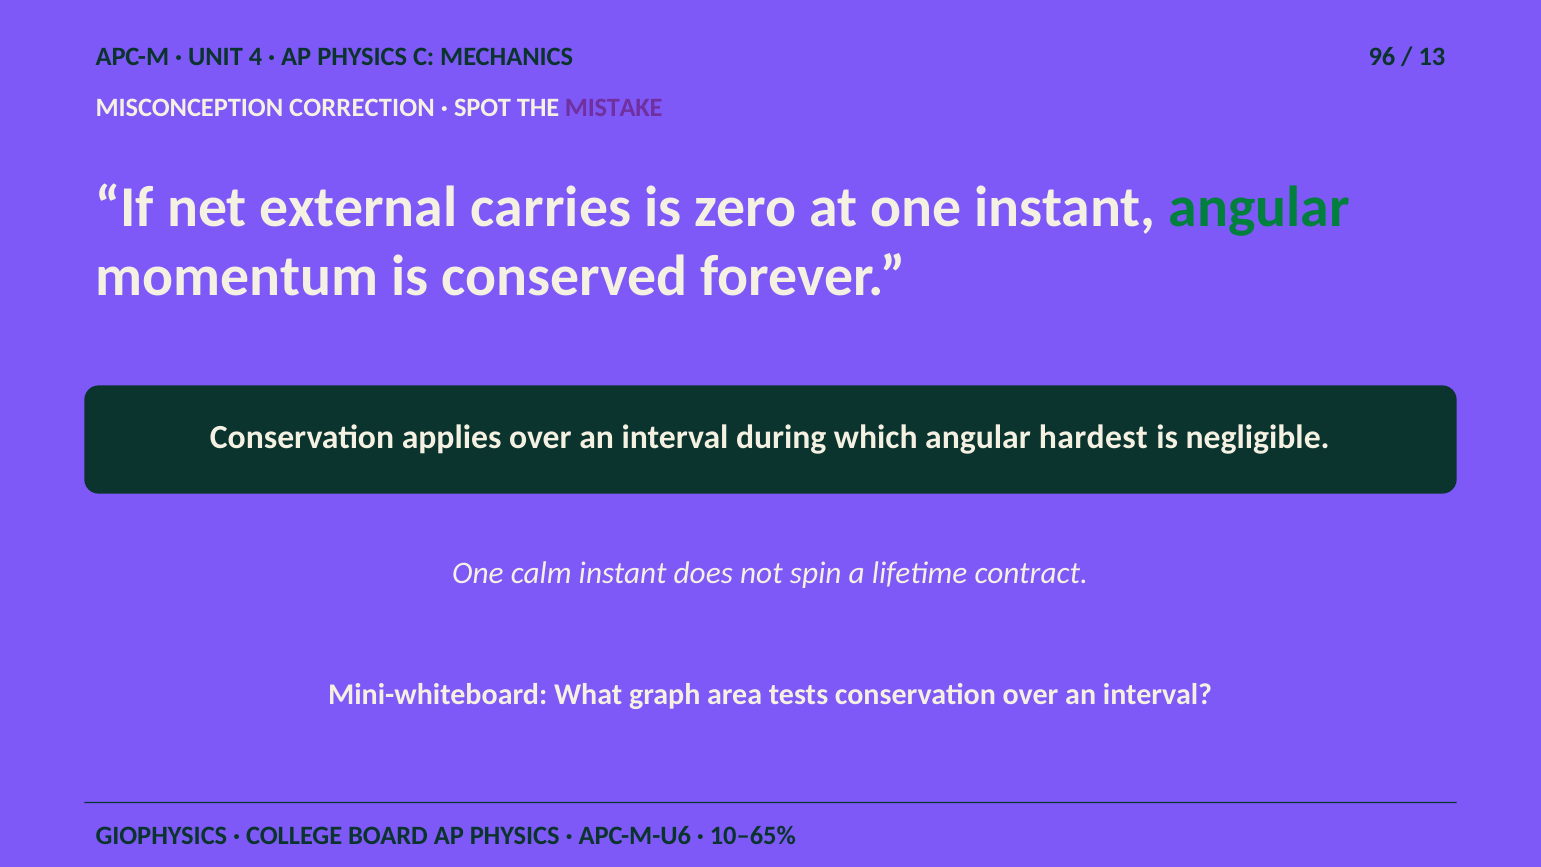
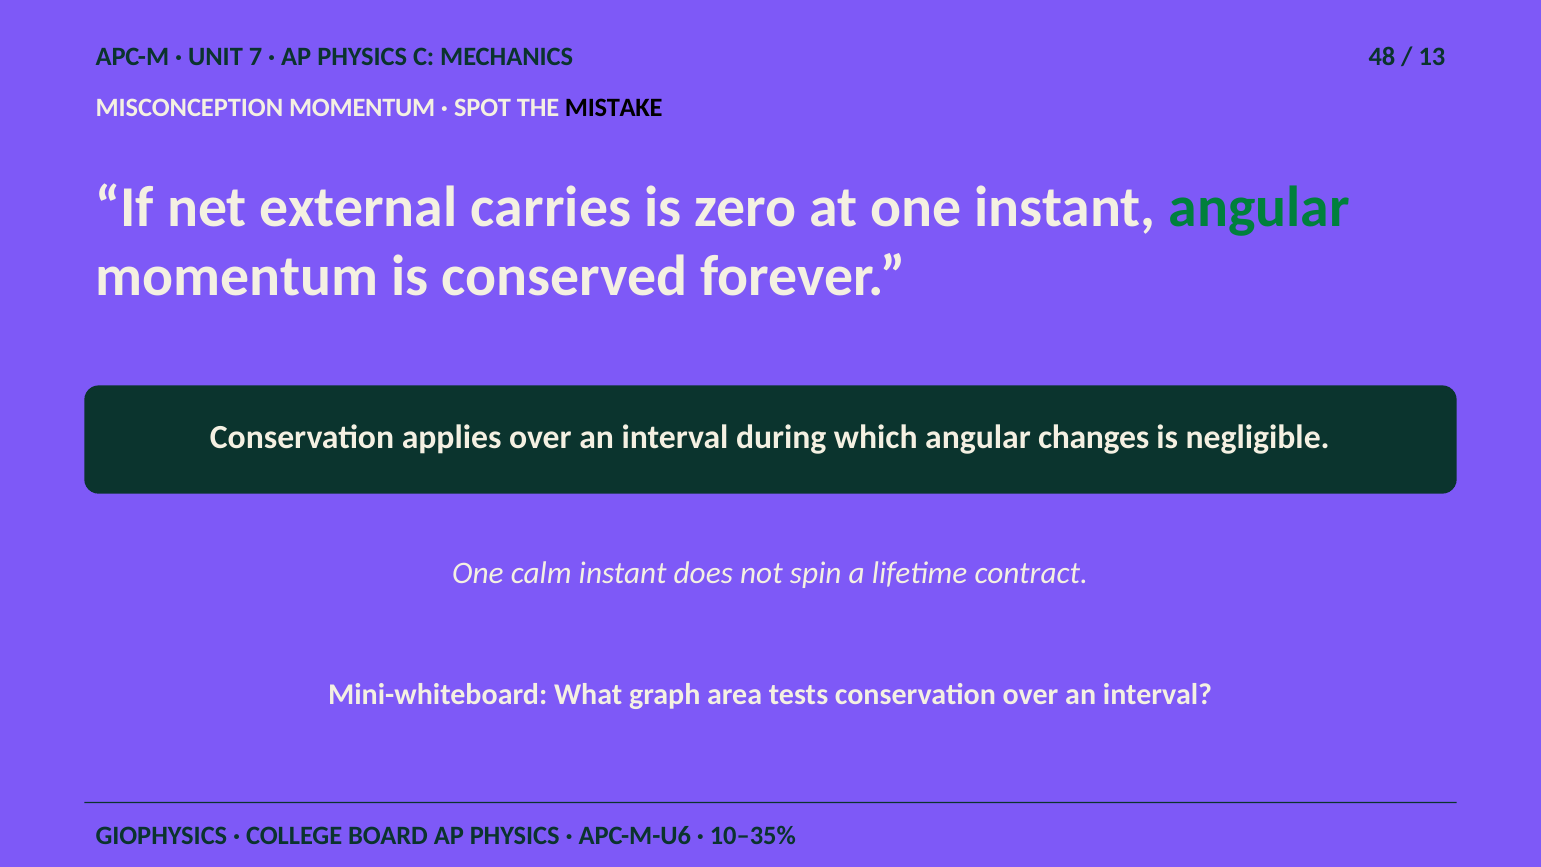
4: 4 -> 7
96: 96 -> 48
MISCONCEPTION CORRECTION: CORRECTION -> MOMENTUM
MISTAKE colour: purple -> black
hardest: hardest -> changes
10–65%: 10–65% -> 10–35%
